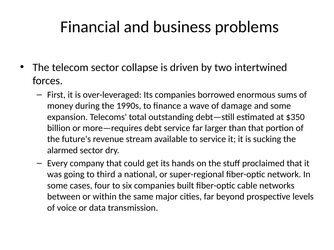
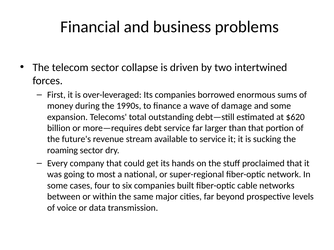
$350: $350 -> $620
alarmed: alarmed -> roaming
third: third -> most
